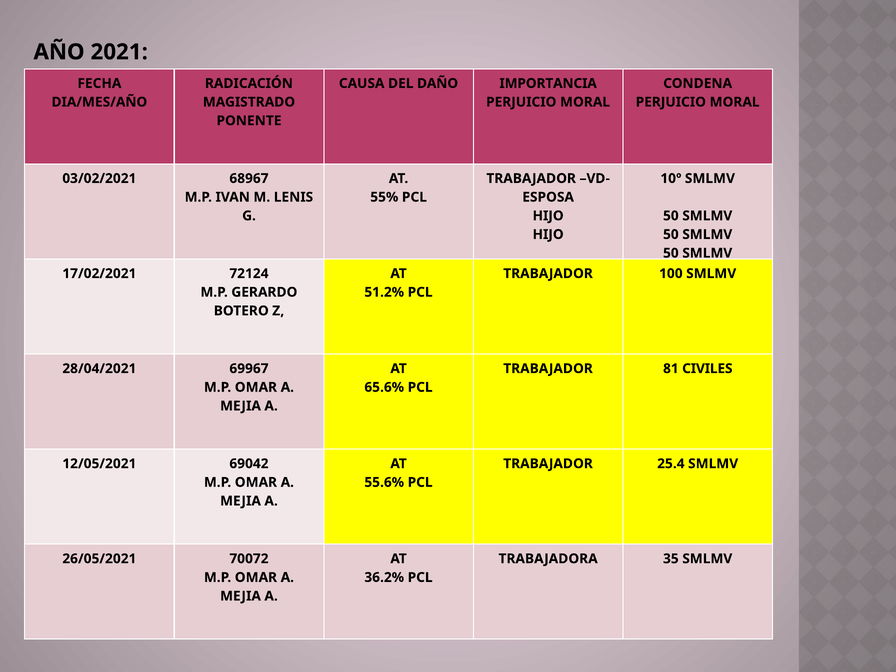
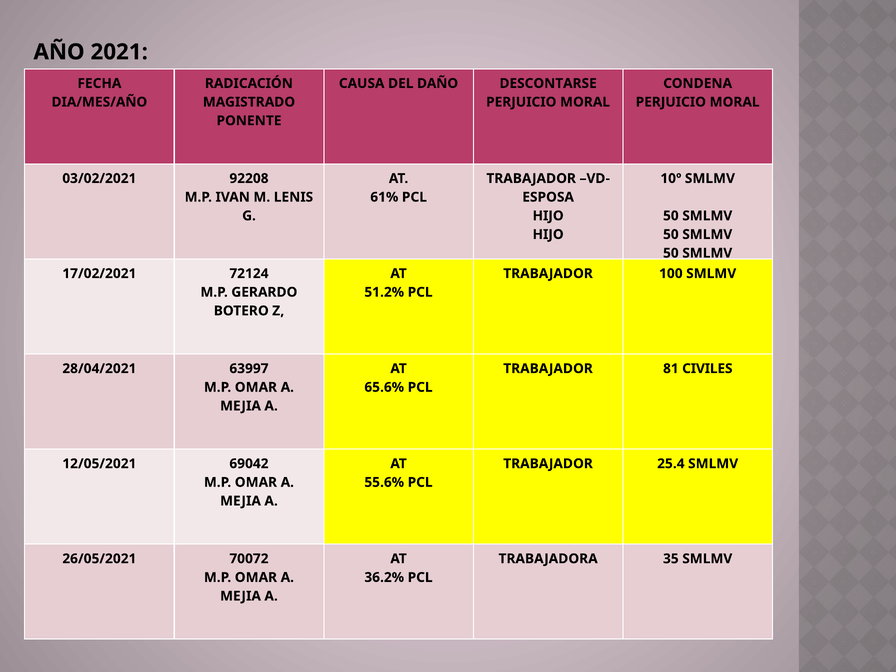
IMPORTANCIA: IMPORTANCIA -> DESCONTARSE
68967: 68967 -> 92208
55%: 55% -> 61%
69967: 69967 -> 63997
